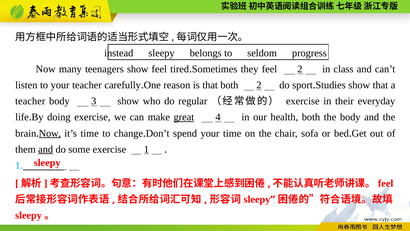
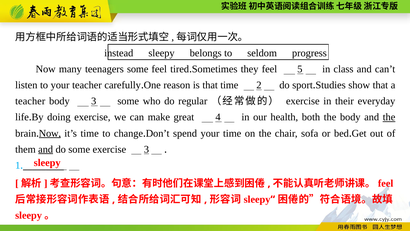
teenagers show: show -> some
feel 2: 2 -> 5
that both: both -> time
3 show: show -> some
great underline: present -> none
the at (389, 117) underline: none -> present
exercise 1: 1 -> 3
